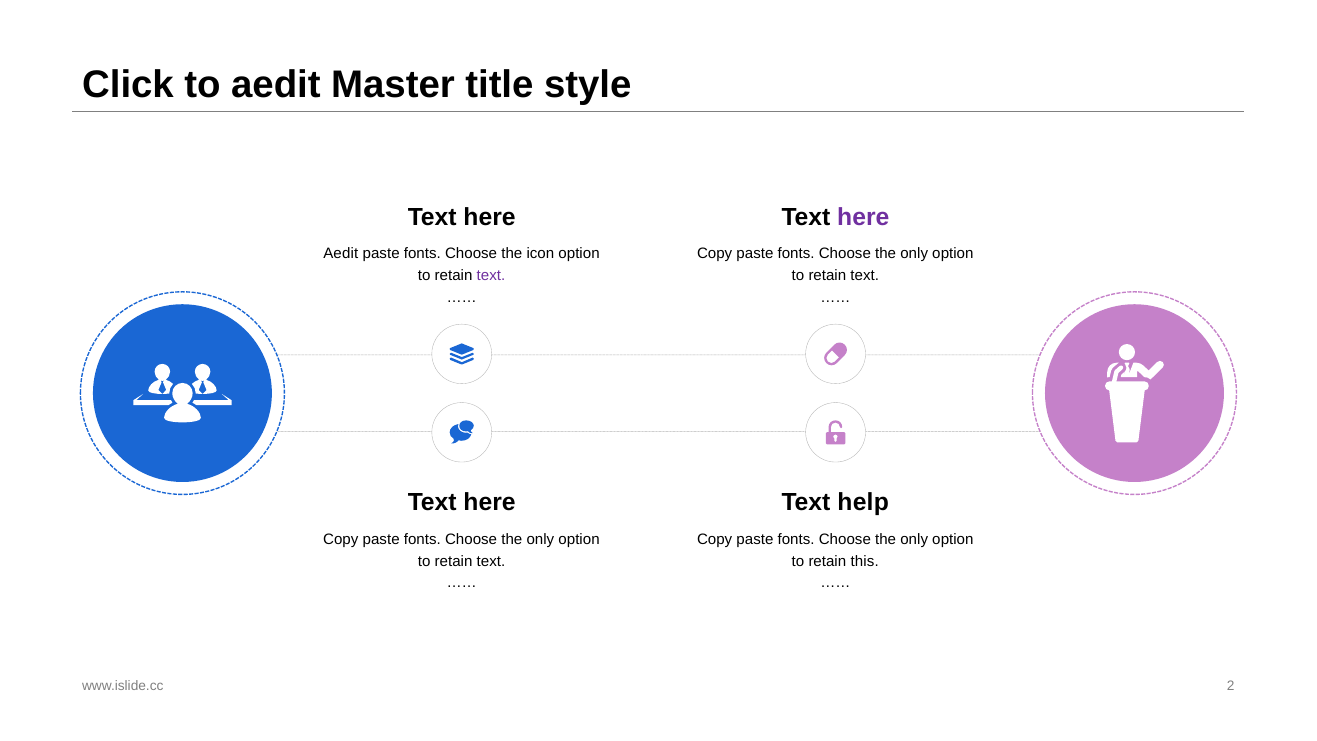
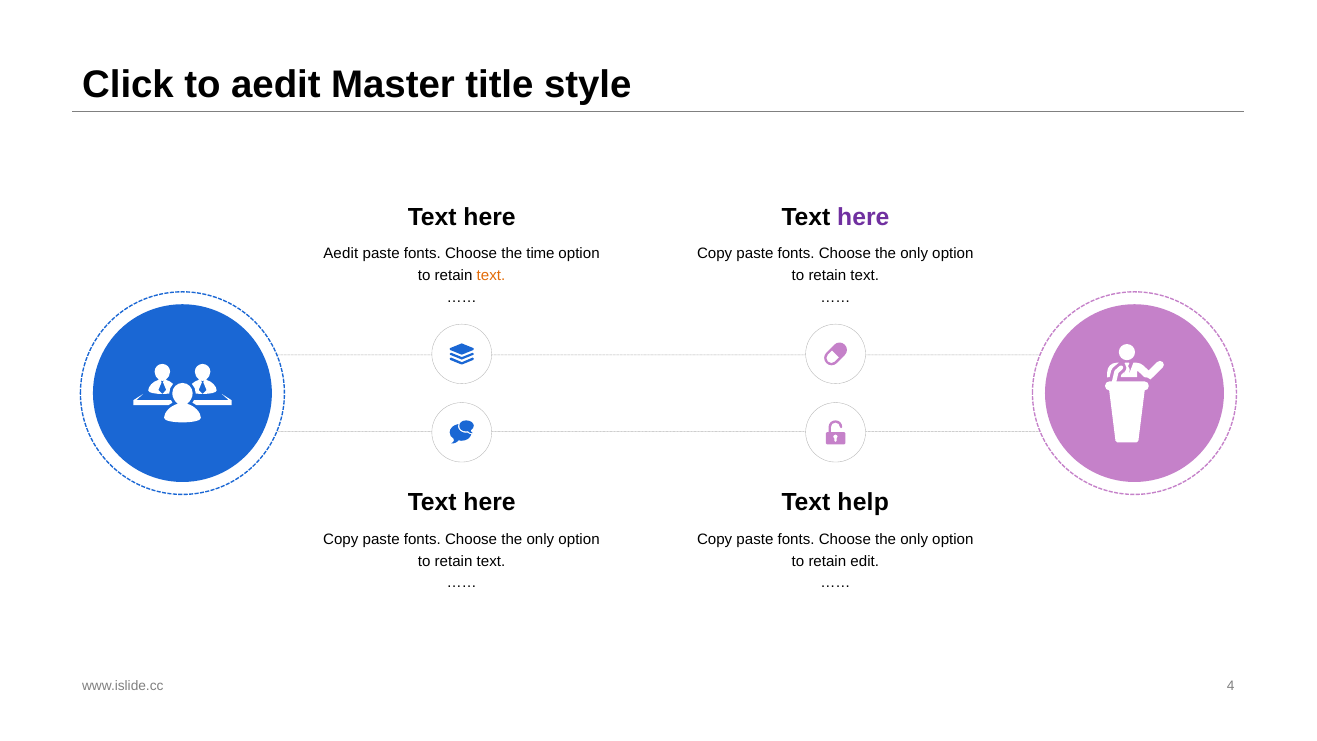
icon: icon -> time
text at (491, 276) colour: purple -> orange
this: this -> edit
2: 2 -> 4
